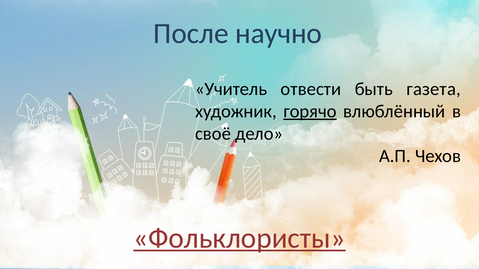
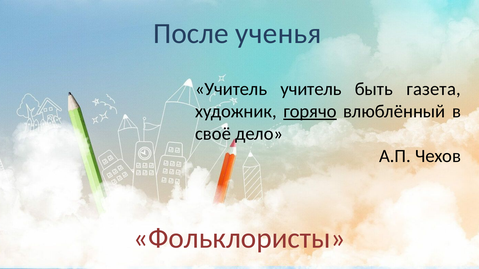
научно: научно -> ученья
Учитель отвести: отвести -> учитель
Фольклористы underline: present -> none
